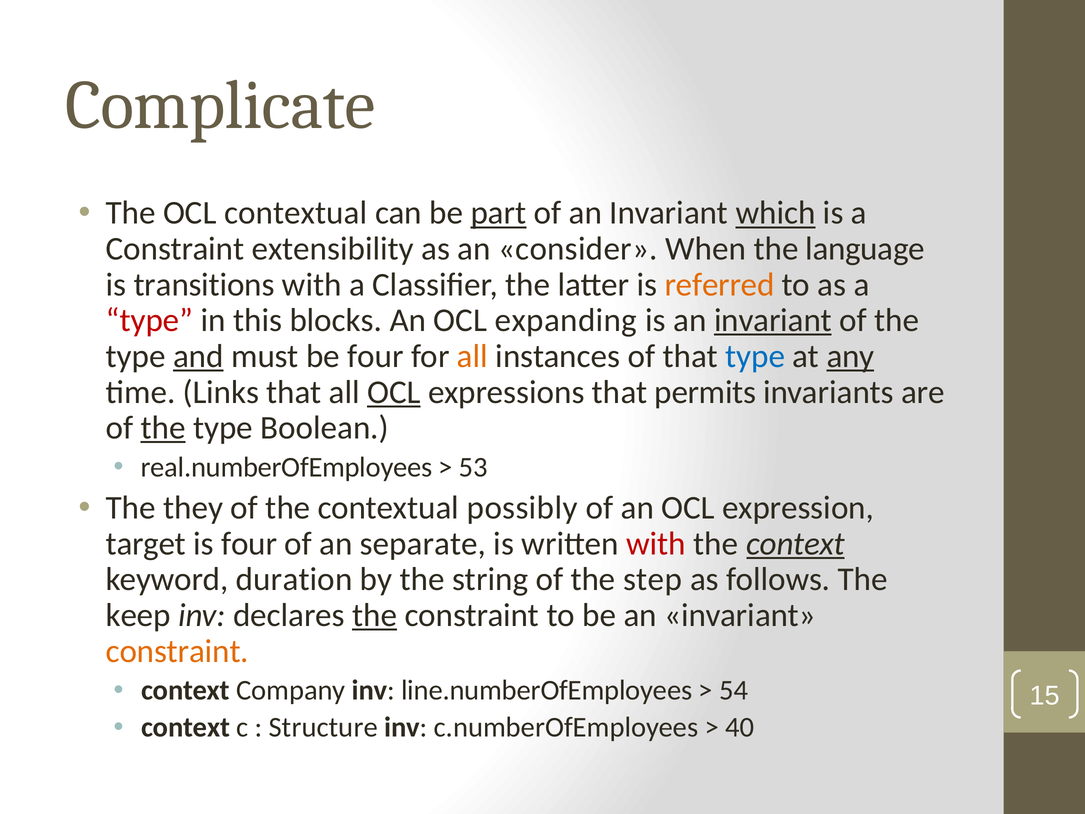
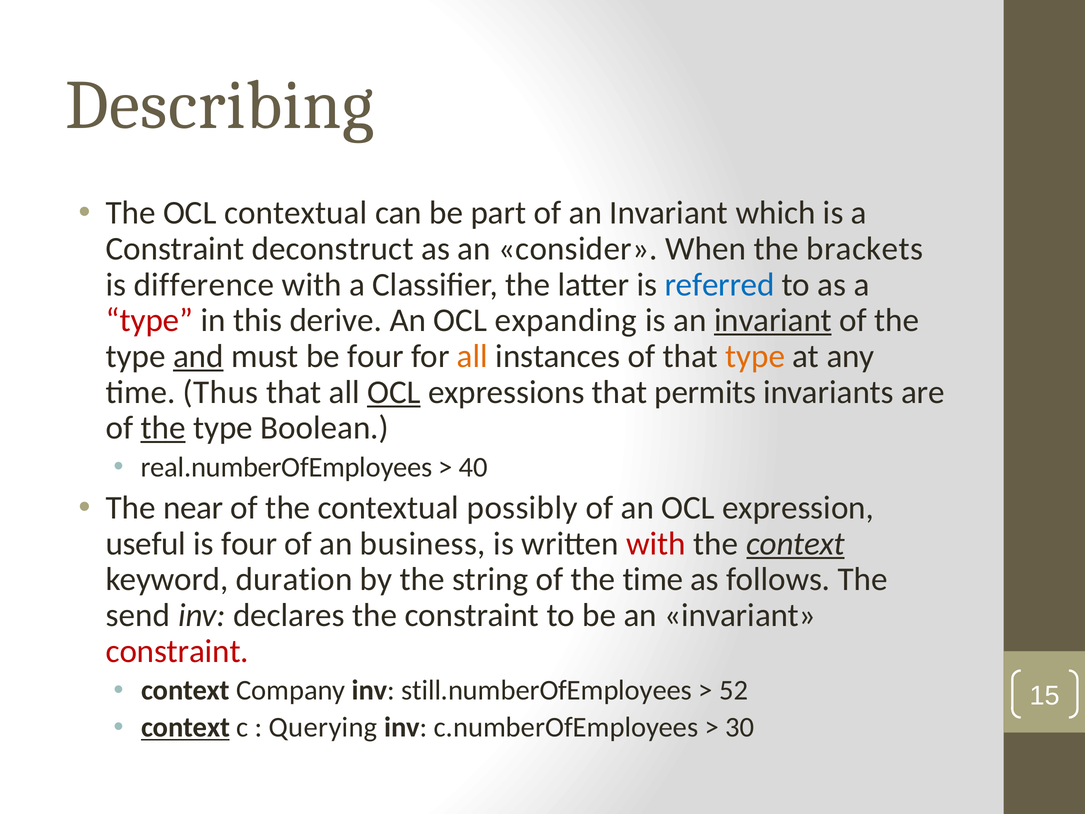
Complicate: Complicate -> Describing
part underline: present -> none
which underline: present -> none
extensibility: extensibility -> deconstruct
language: language -> brackets
transitions: transitions -> difference
referred colour: orange -> blue
blocks: blocks -> derive
type at (755, 356) colour: blue -> orange
any underline: present -> none
Links: Links -> Thus
53: 53 -> 40
they: they -> near
target: target -> useful
separate: separate -> business
the step: step -> time
keep: keep -> send
the at (375, 615) underline: present -> none
constraint at (177, 651) colour: orange -> red
line.numberOfEmployees: line.numberOfEmployees -> still.numberOfEmployees
54: 54 -> 52
context at (185, 727) underline: none -> present
Structure: Structure -> Querying
40: 40 -> 30
